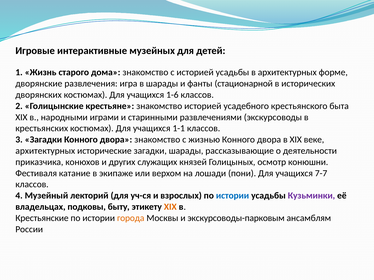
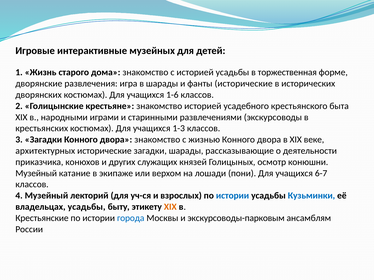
в архитектурных: архитектурных -> торжественная
фанты стационарной: стационарной -> исторические
1-1: 1-1 -> 1-3
Фестиваля at (36, 173): Фестиваля -> Музейный
7-7: 7-7 -> 6-7
Кузьминки colour: purple -> blue
владельцах подковы: подковы -> усадьбы
города colour: orange -> blue
